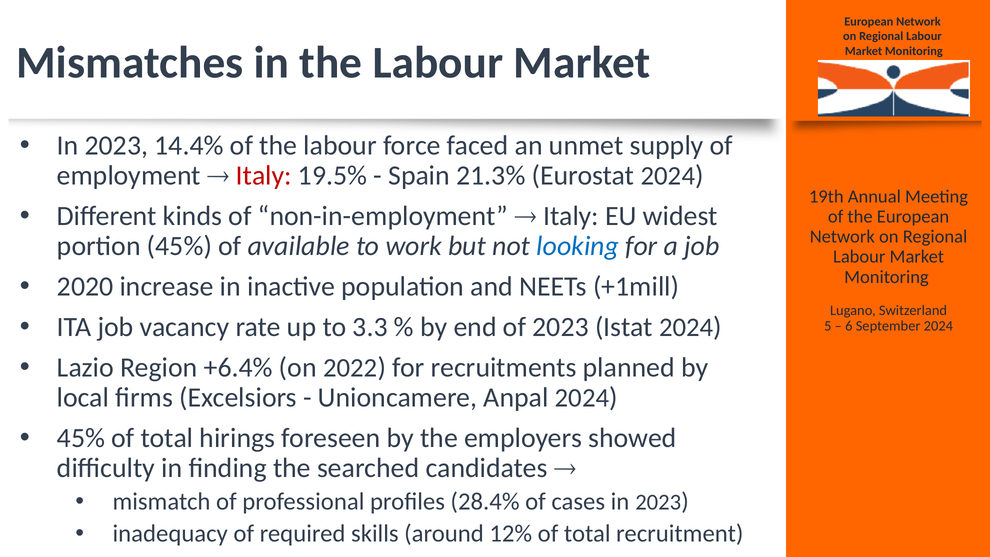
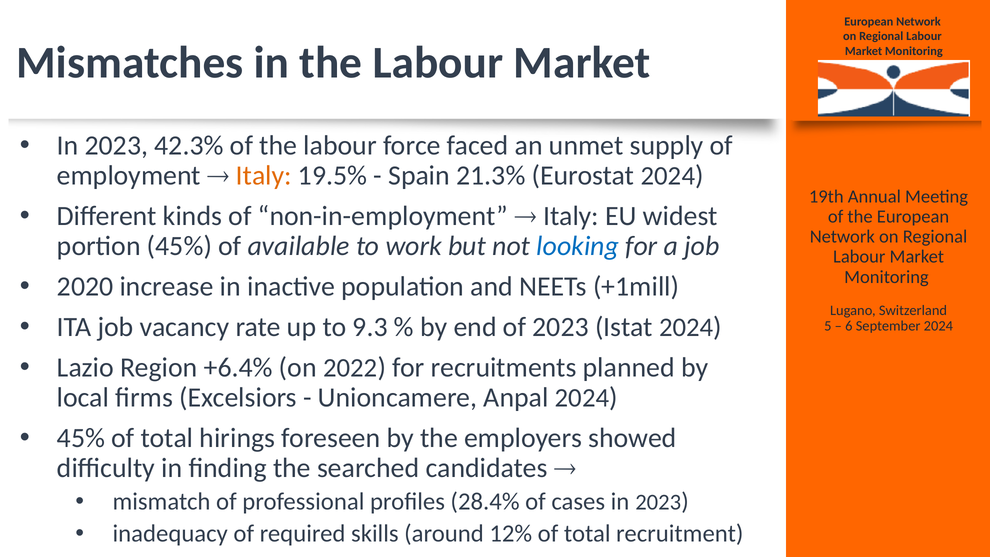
14.4%: 14.4% -> 42.3%
Italy at (264, 176) colour: red -> orange
3.3: 3.3 -> 9.3
